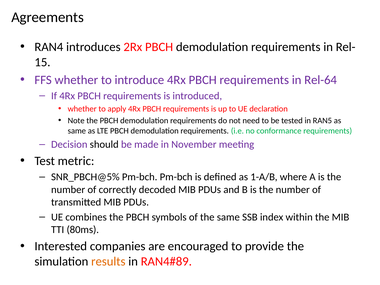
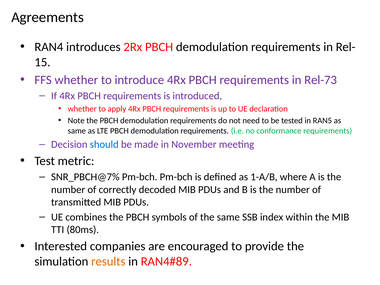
Rel-64: Rel-64 -> Rel-73
should colour: black -> blue
SNR_PBCH@5%: SNR_PBCH@5% -> SNR_PBCH@7%
